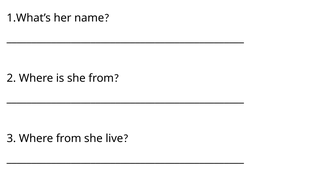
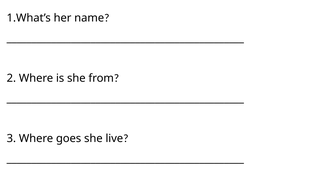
Where from: from -> goes
